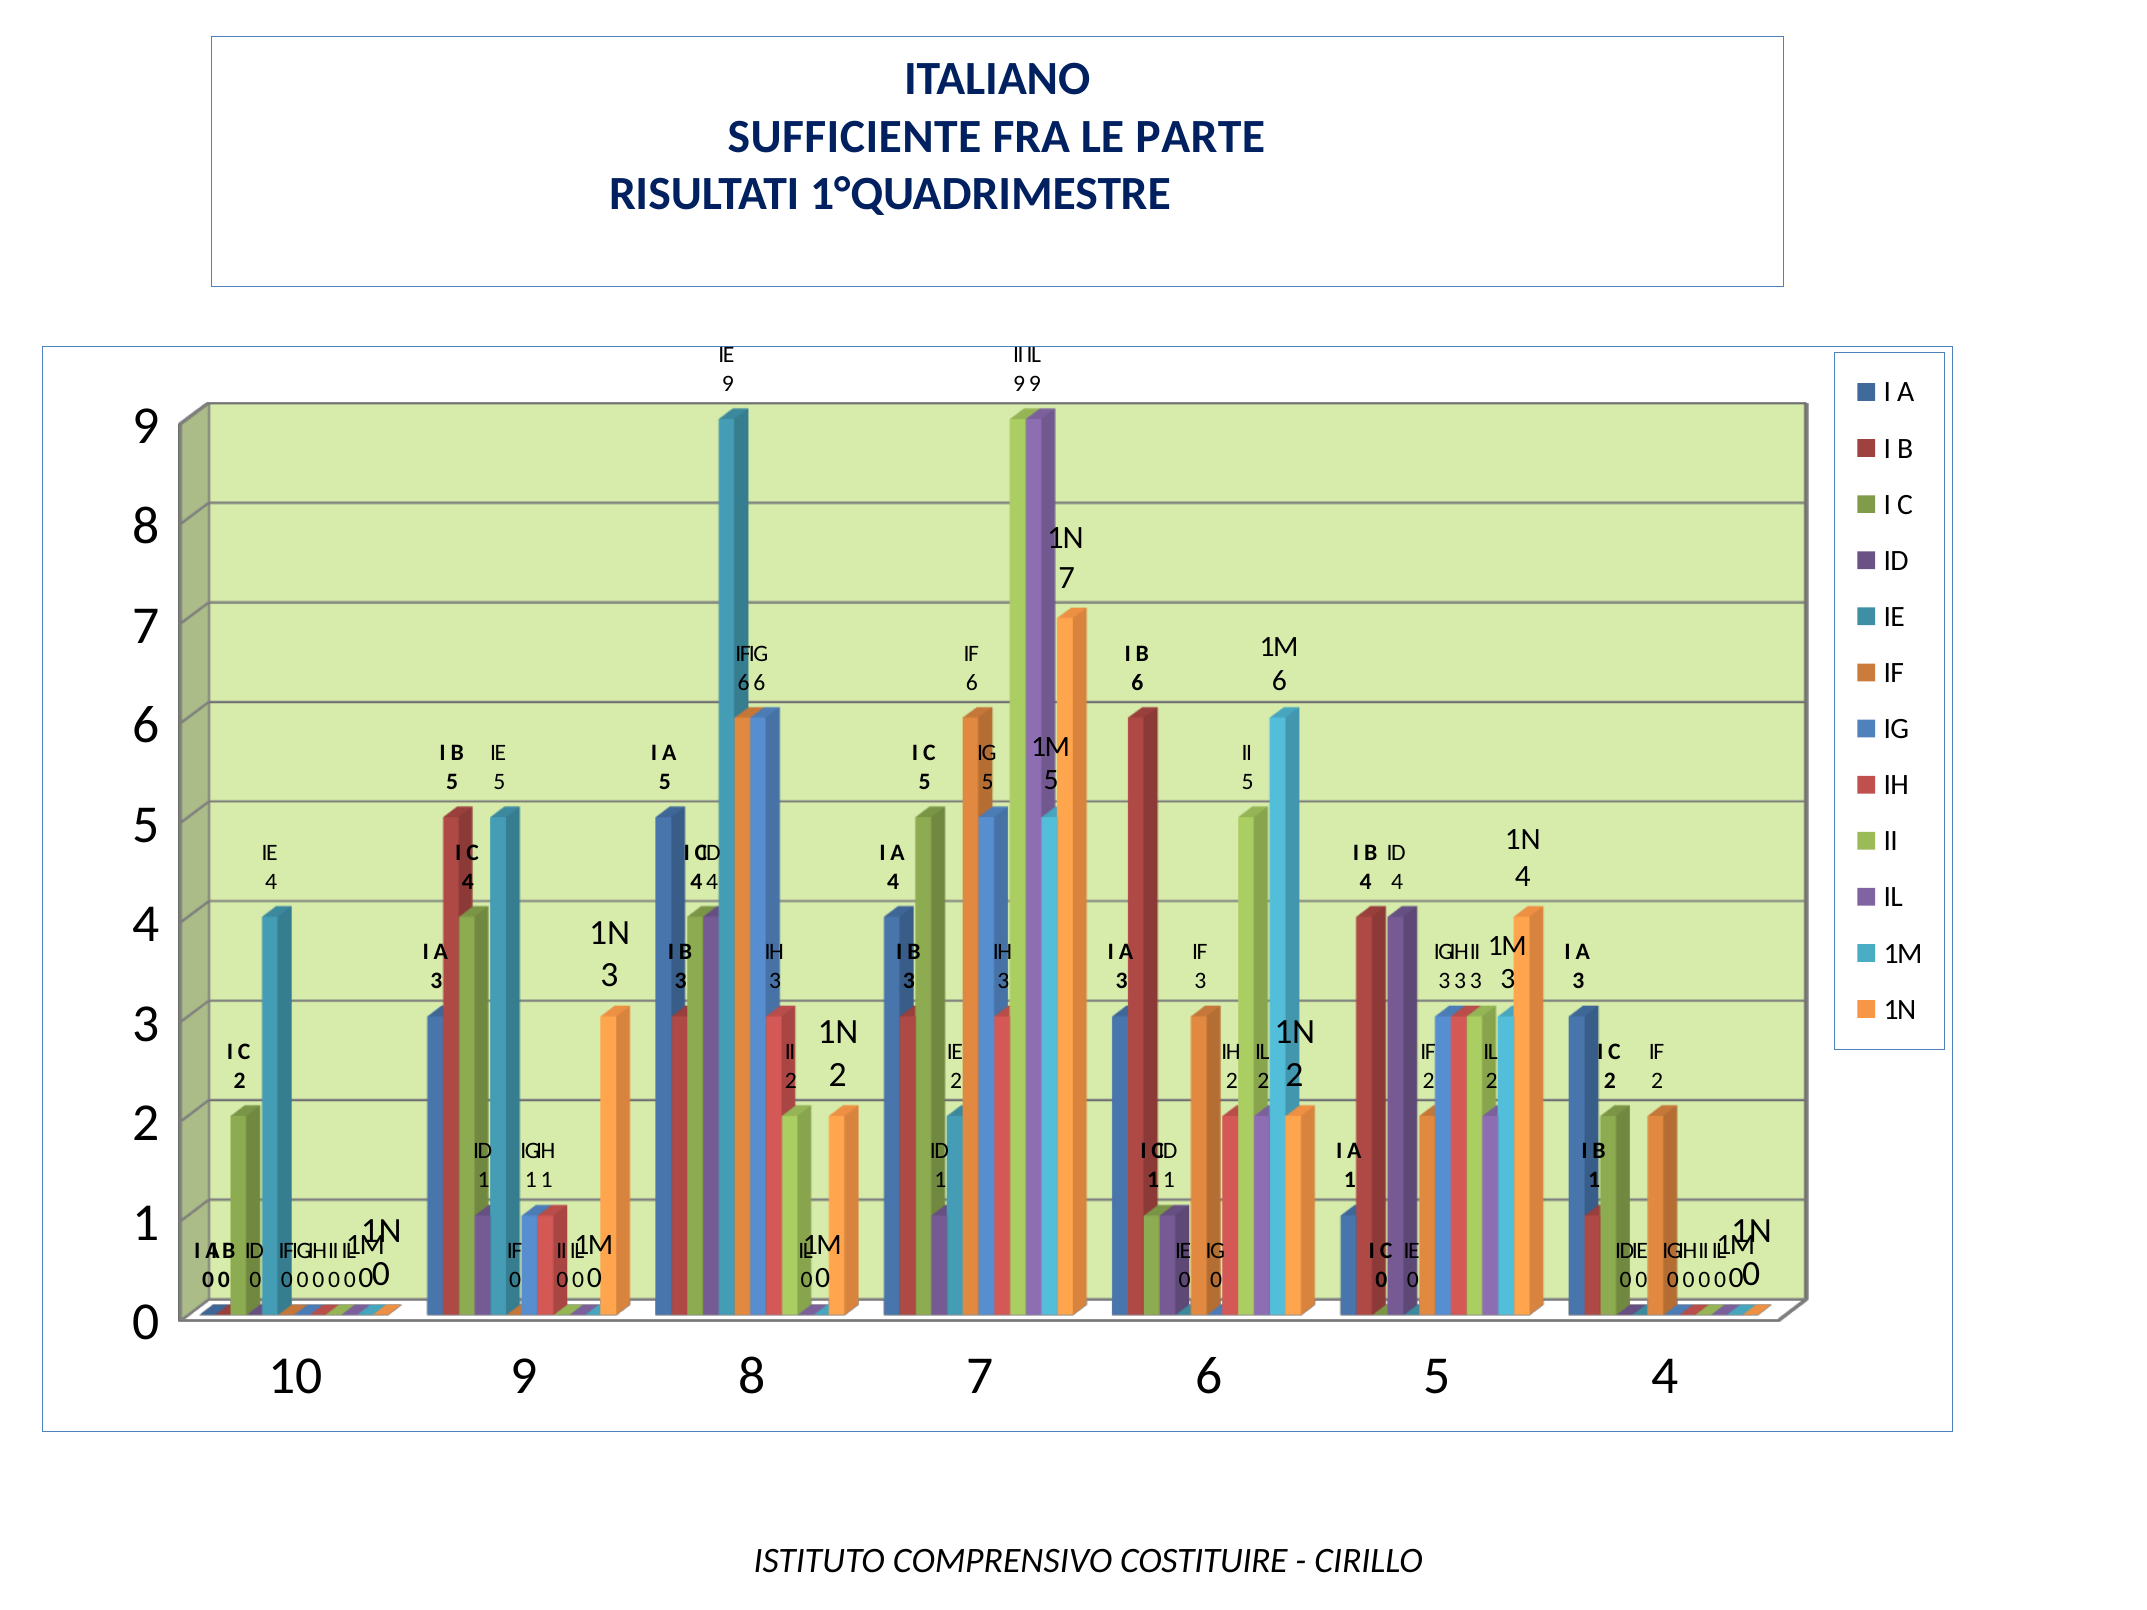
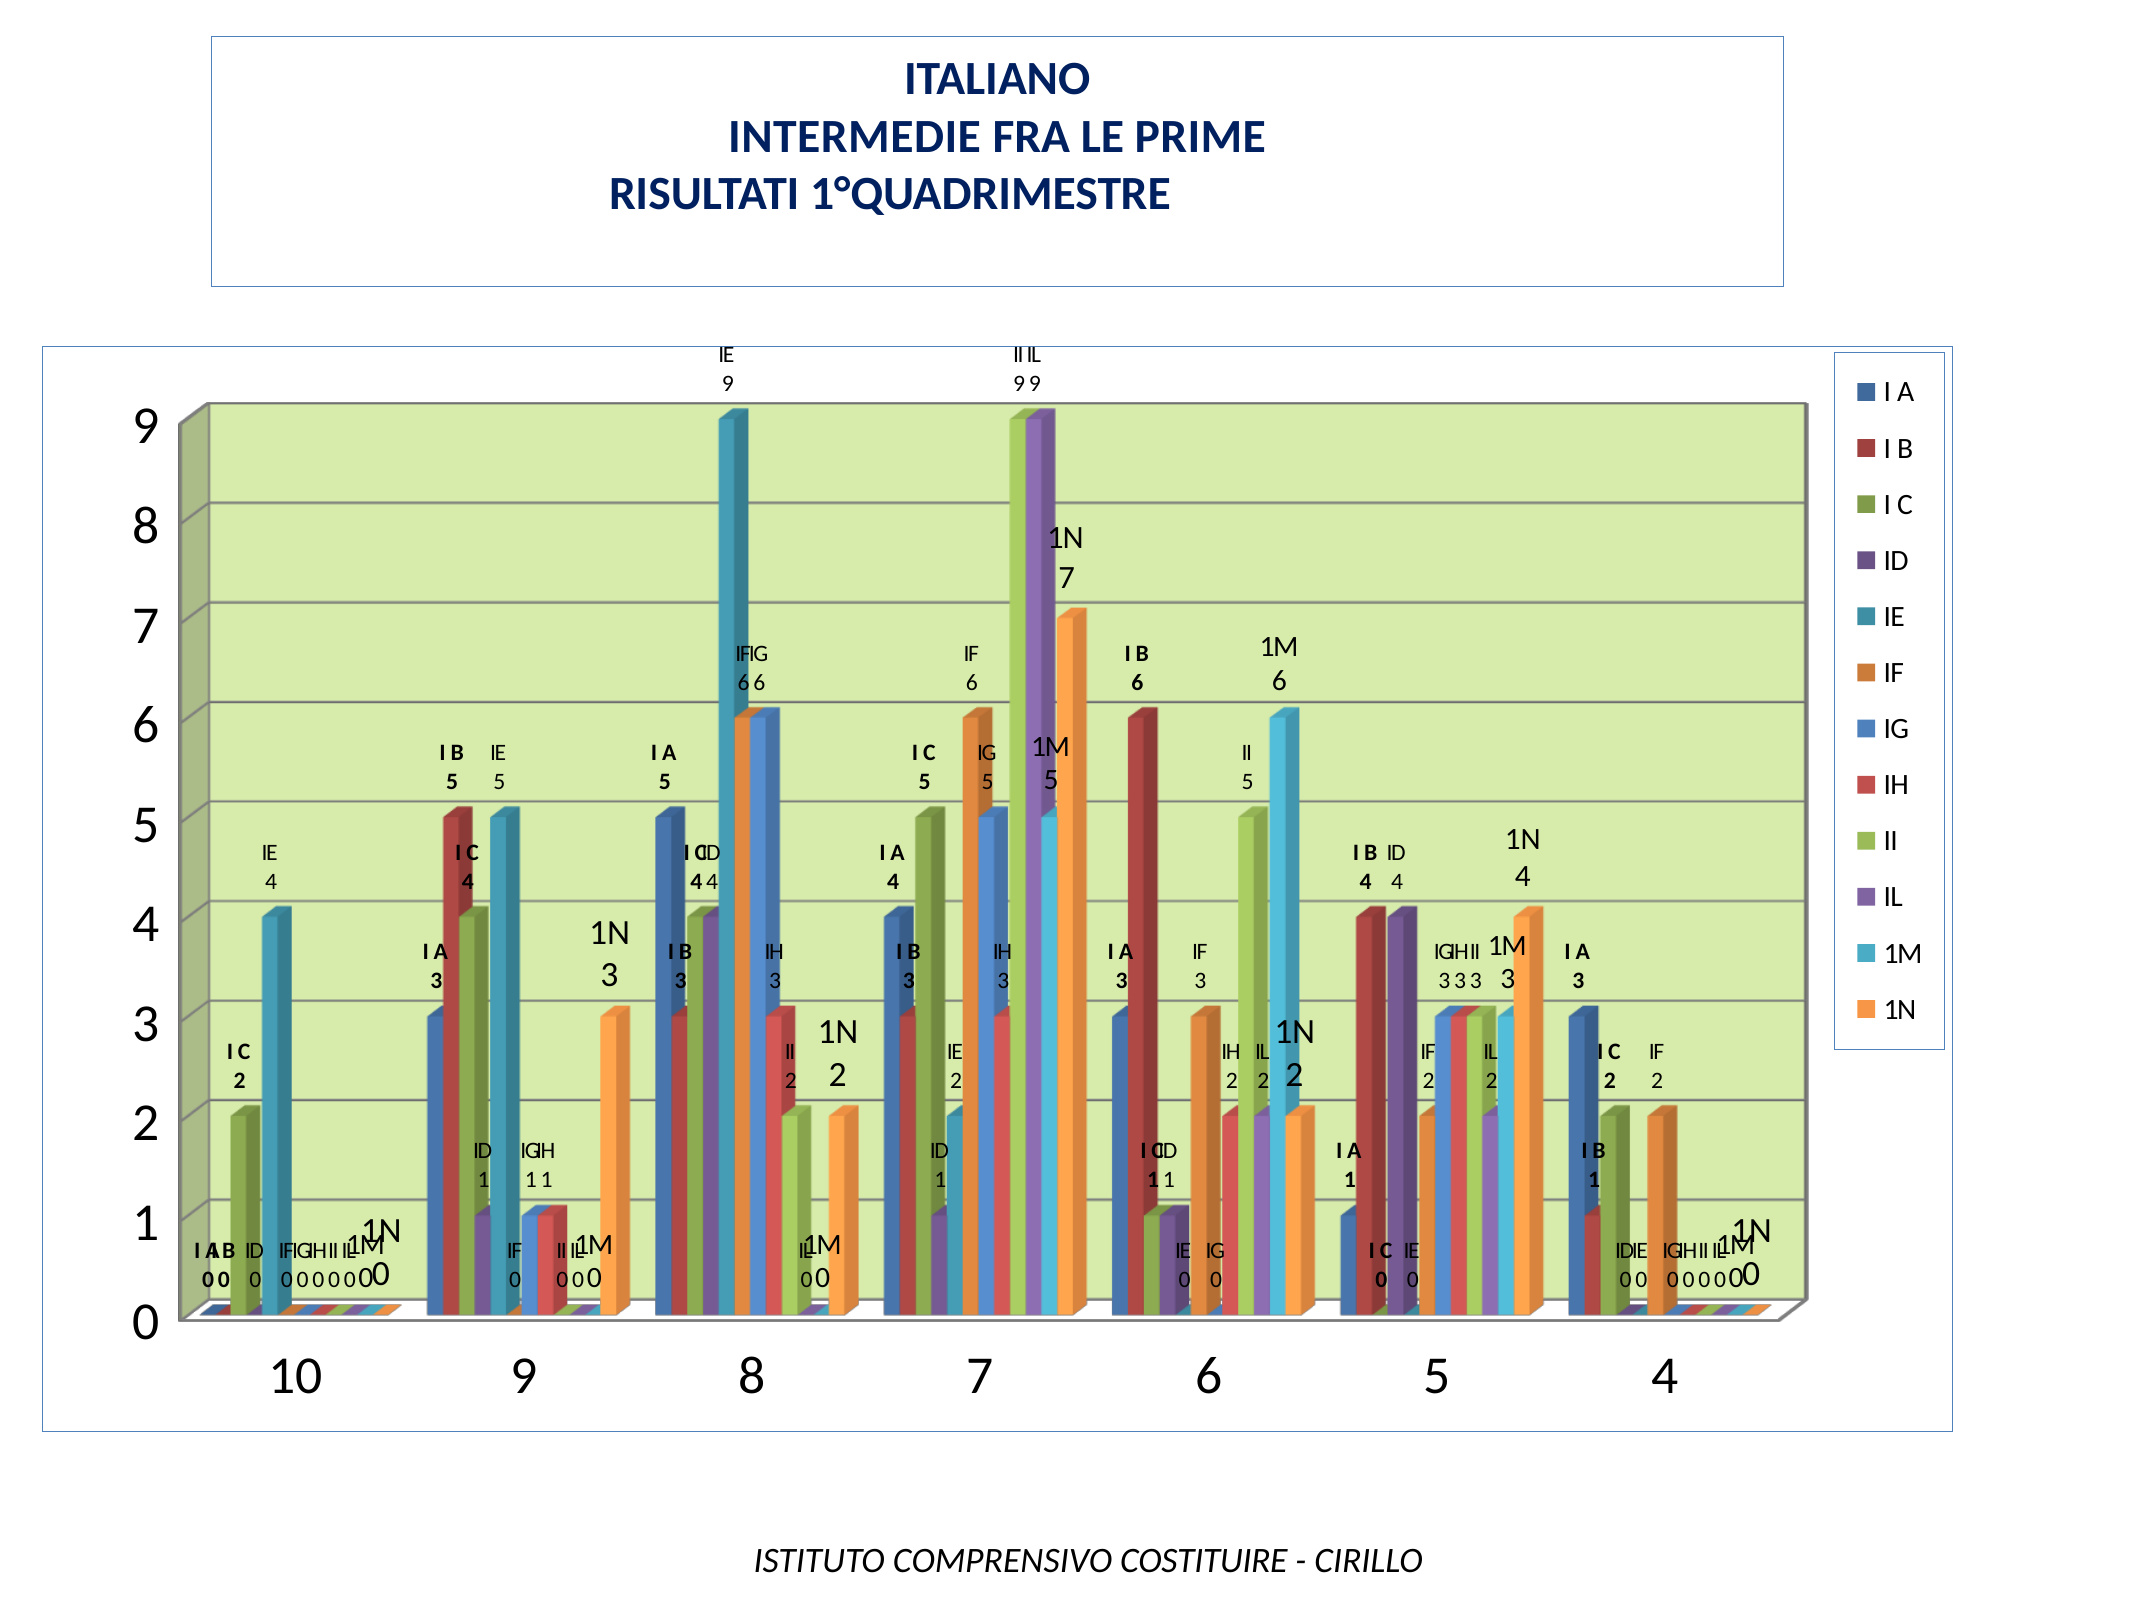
SUFFICIENTE: SUFFICIENTE -> INTERMEDIE
PARTE: PARTE -> PRIME
